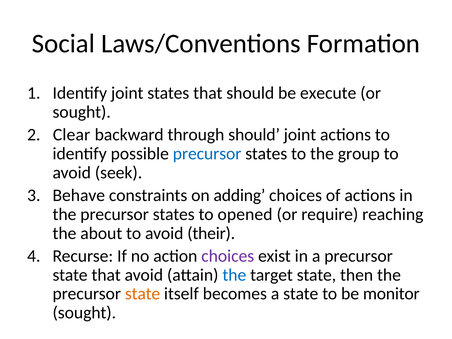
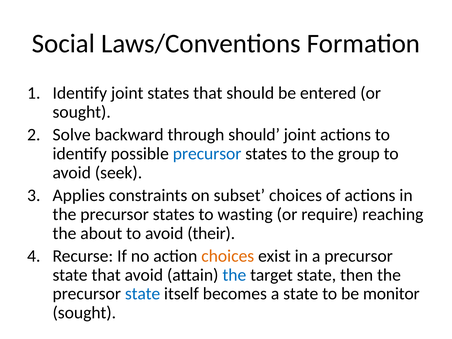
execute: execute -> entered
Clear: Clear -> Solve
Behave: Behave -> Applies
adding: adding -> subset
opened: opened -> wasting
choices at (228, 256) colour: purple -> orange
state at (143, 294) colour: orange -> blue
